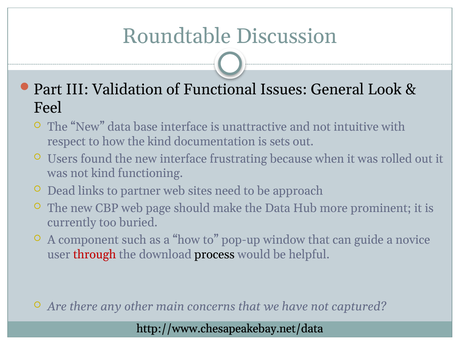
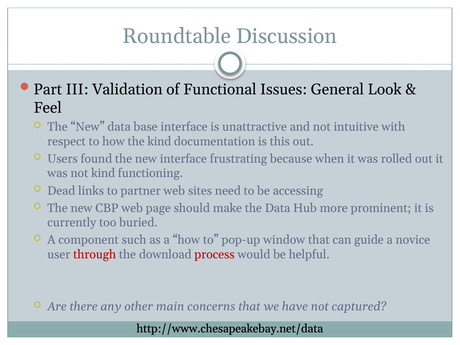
sets: sets -> this
approach: approach -> accessing
process colour: black -> red
